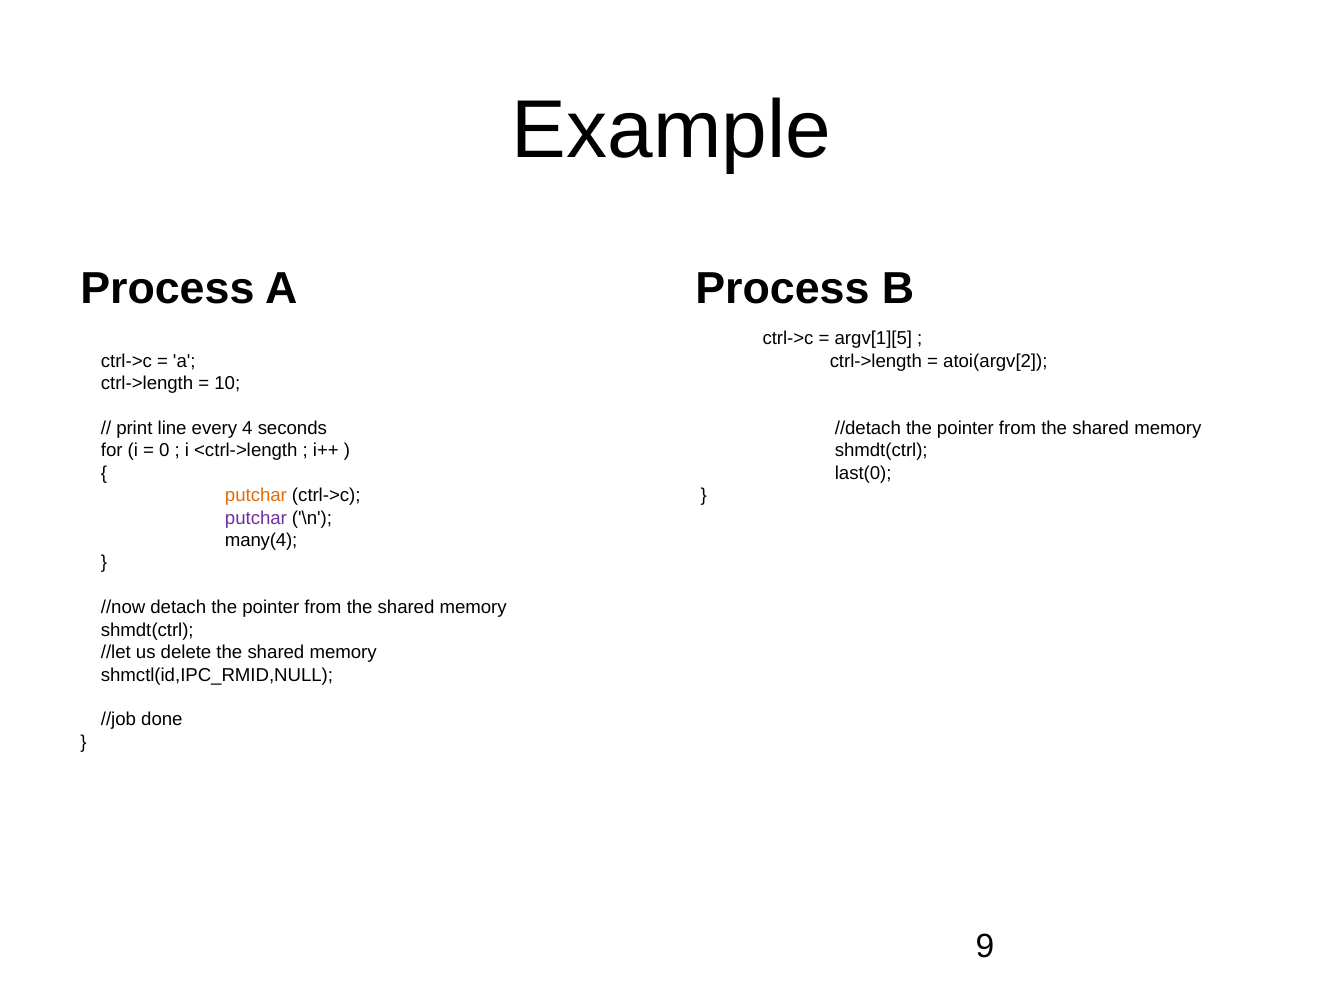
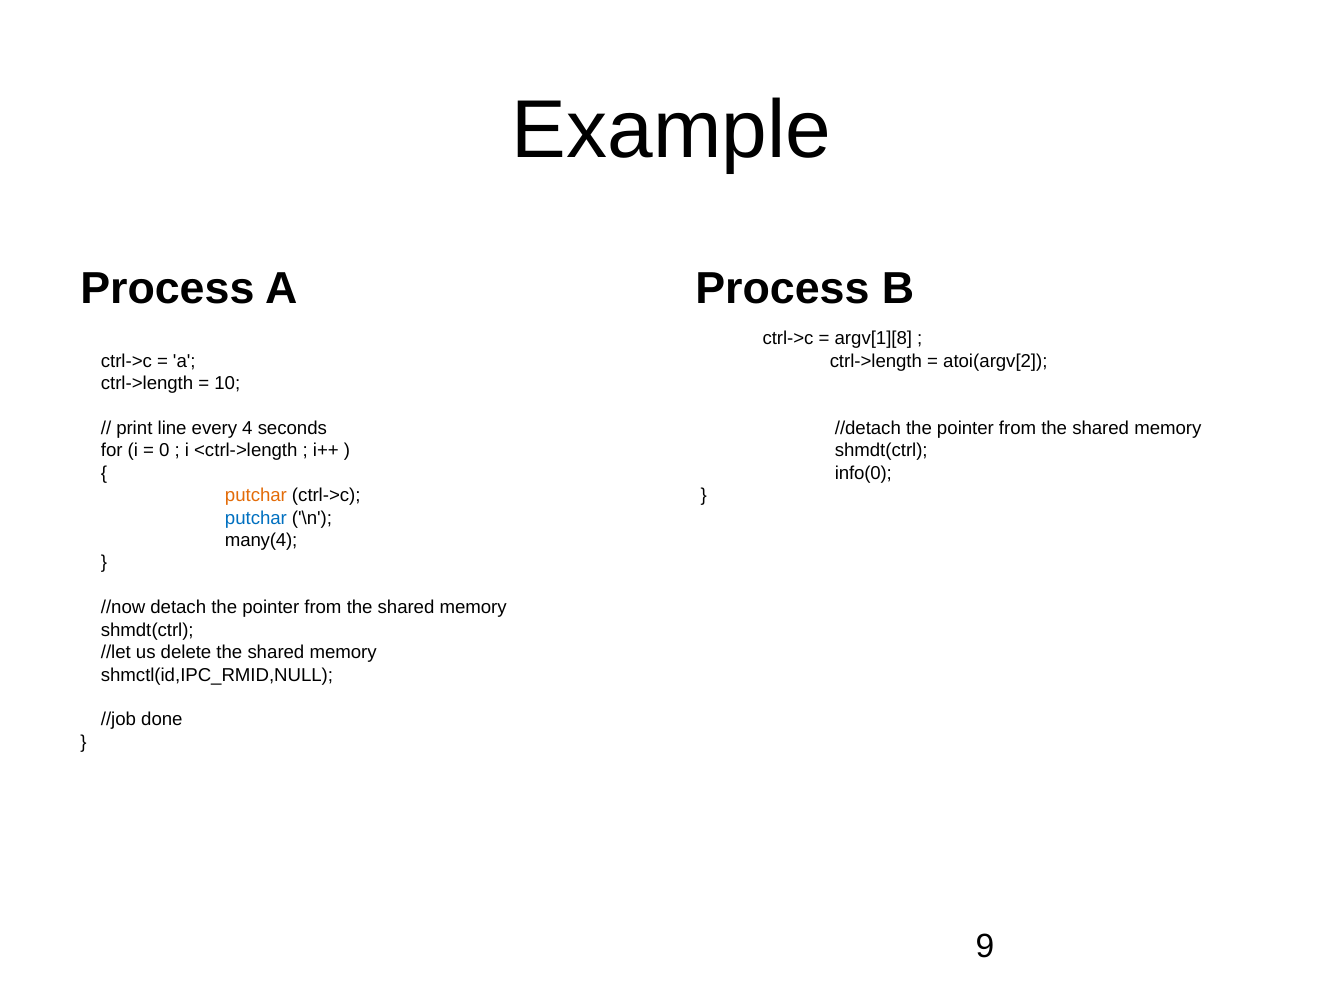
argv[1][5: argv[1][5 -> argv[1][8
last(0: last(0 -> info(0
putchar at (256, 518) colour: purple -> blue
